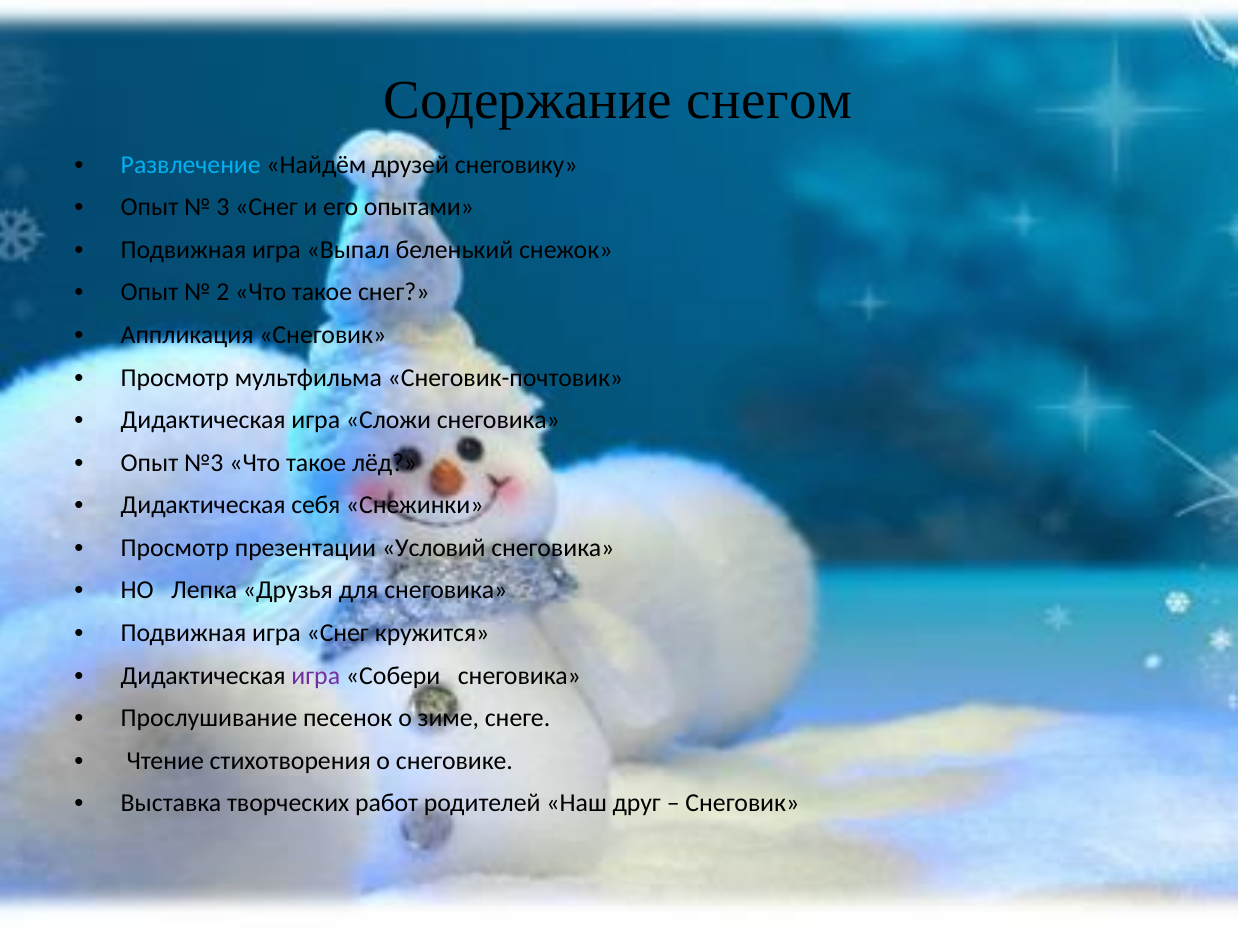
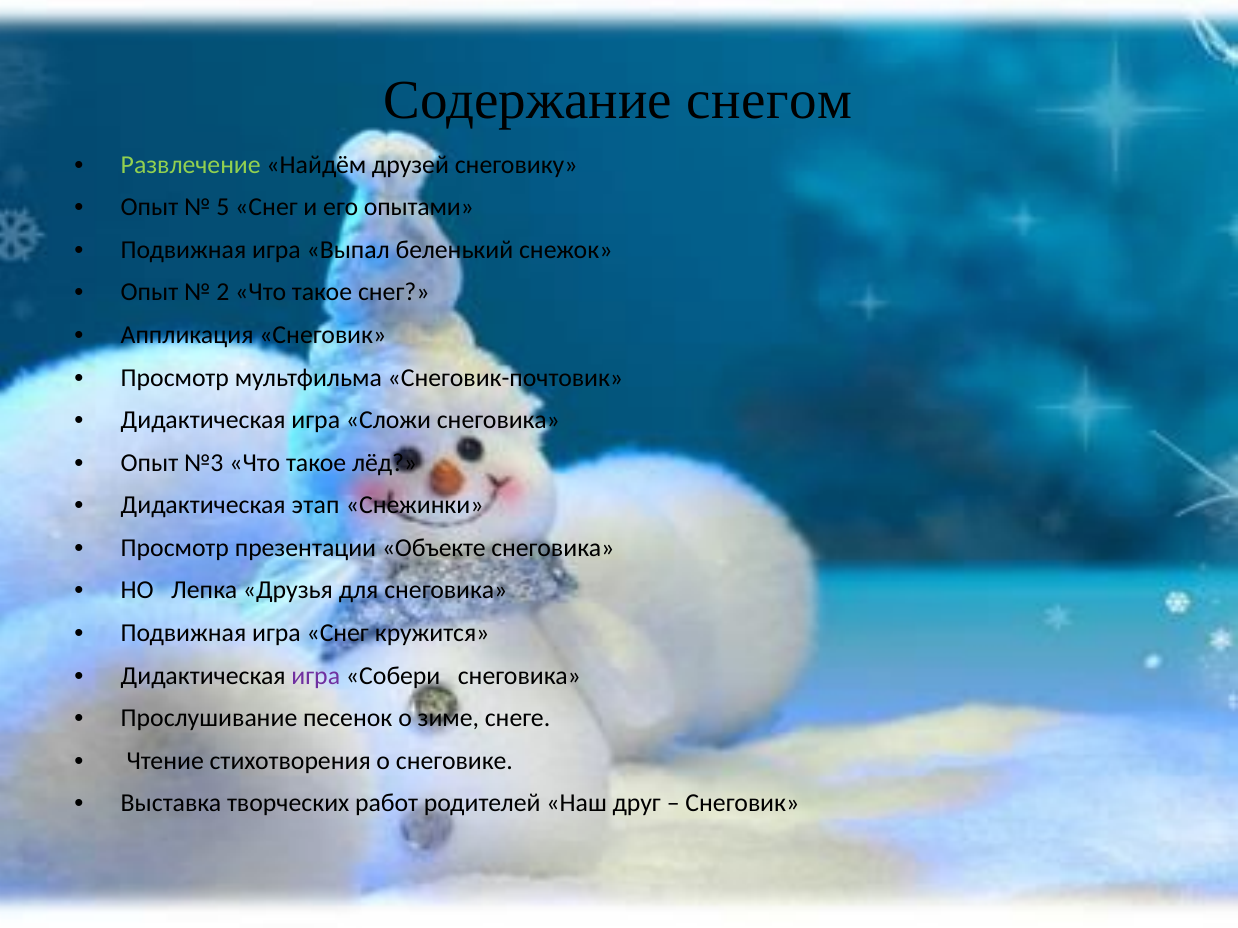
Развлечение colour: light blue -> light green
3: 3 -> 5
себя: себя -> этап
Условий: Условий -> Объекте
